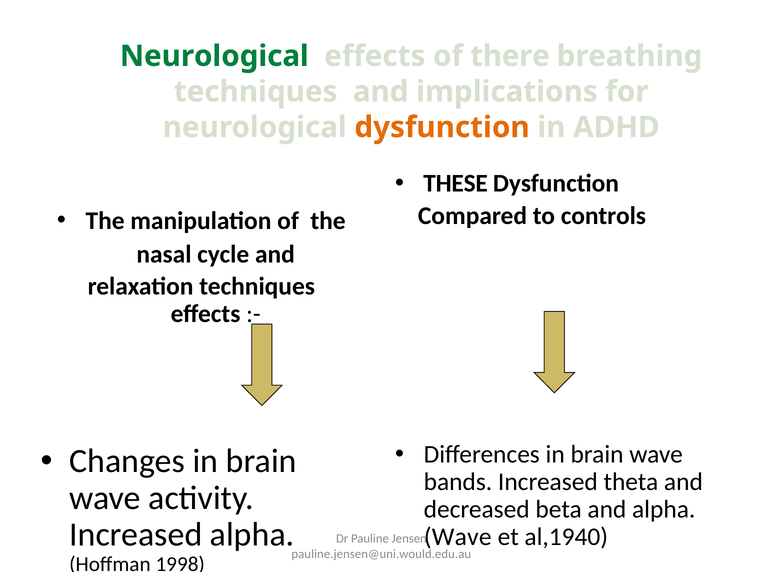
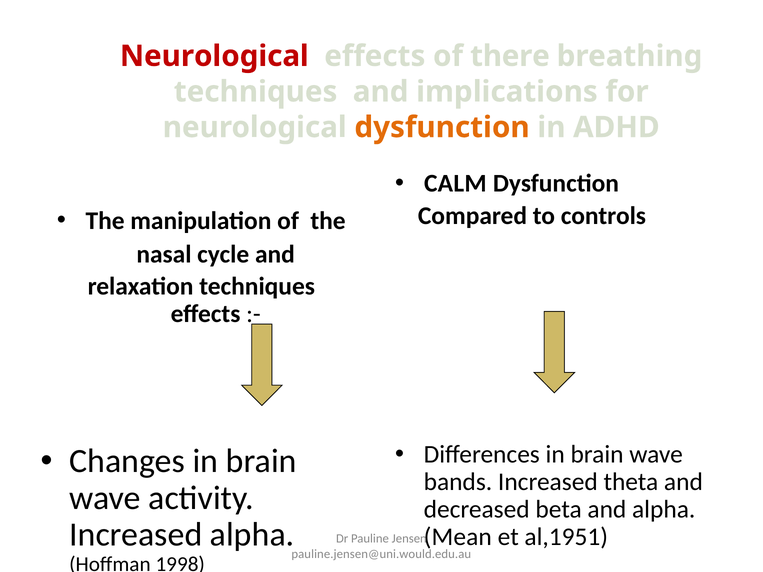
Neurological at (214, 56) colour: green -> red
THESE: THESE -> CALM
Wave at (458, 537): Wave -> Mean
al,1940: al,1940 -> al,1951
